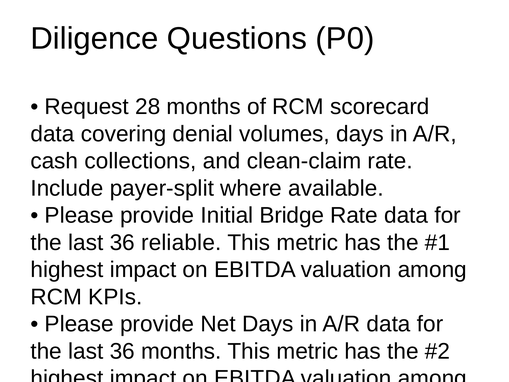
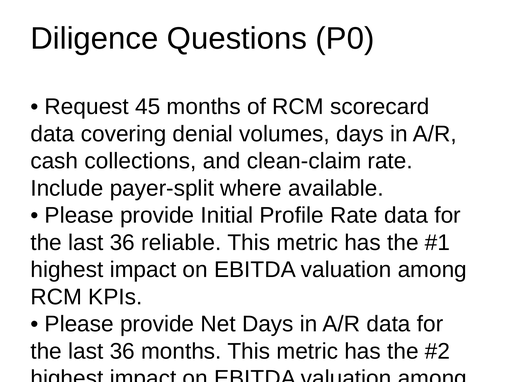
28: 28 -> 45
Bridge: Bridge -> Profile
